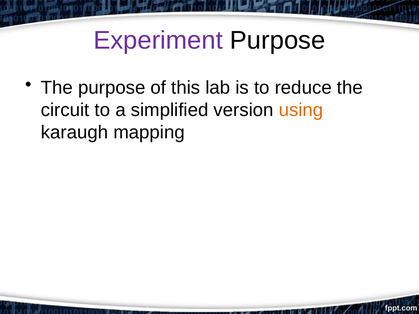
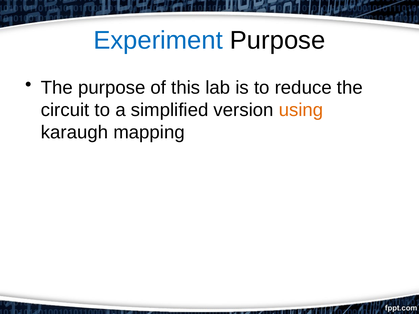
Experiment colour: purple -> blue
